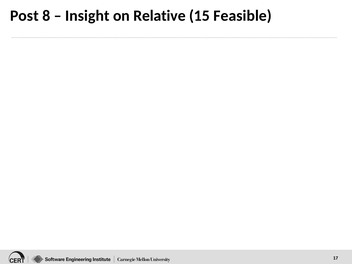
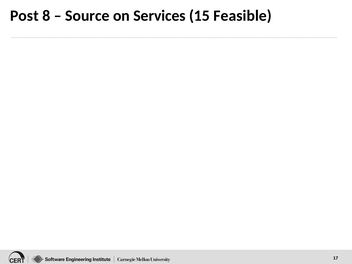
Insight: Insight -> Source
Relative: Relative -> Services
